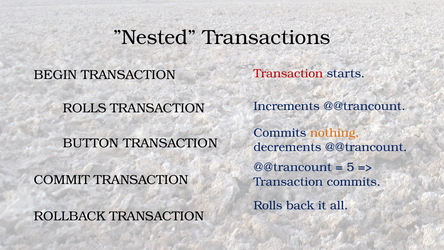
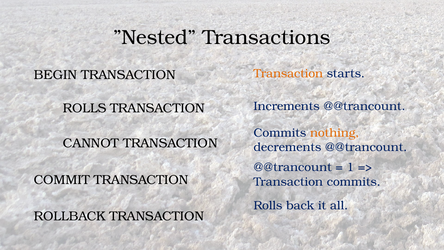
Transaction at (288, 74) colour: red -> orange
BUTTON: BUTTON -> CANNOT
5: 5 -> 1
